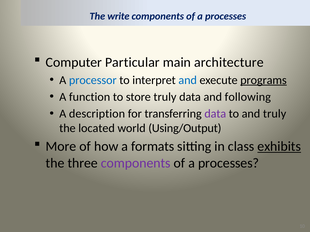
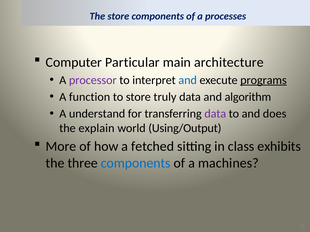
The write: write -> store
processor colour: blue -> purple
following: following -> algorithm
description: description -> understand
and truly: truly -> does
located: located -> explain
formats: formats -> fetched
exhibits underline: present -> none
components at (136, 163) colour: purple -> blue
processes at (229, 163): processes -> machines
